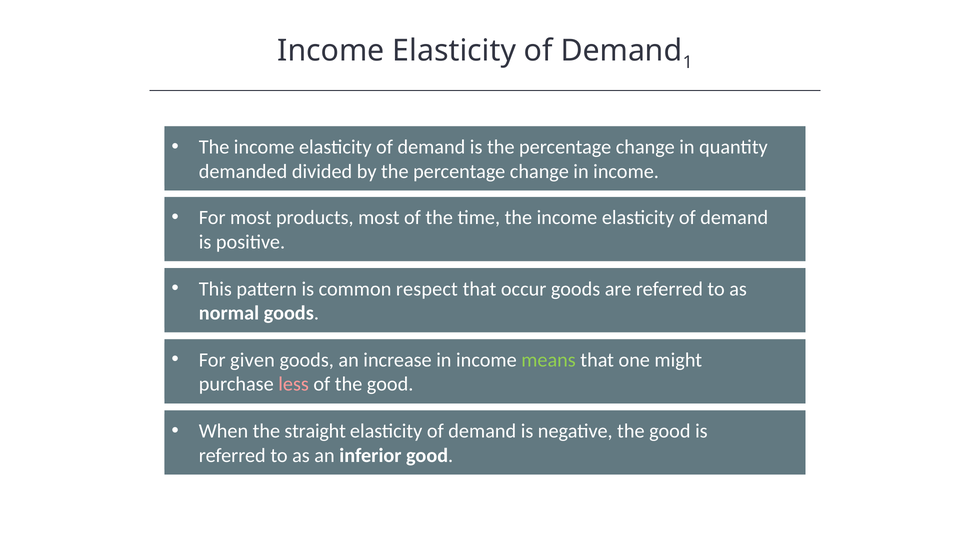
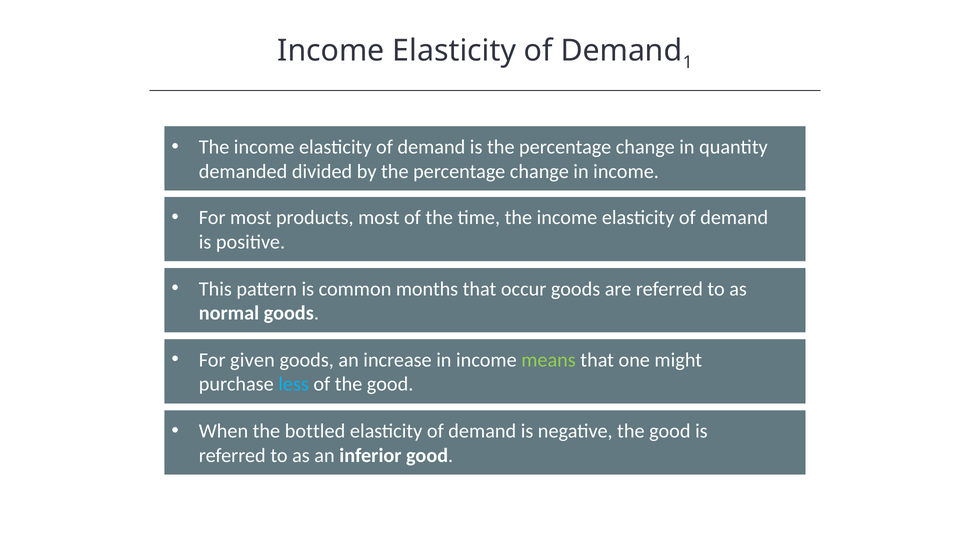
respect: respect -> months
less colour: pink -> light blue
straight: straight -> bottled
